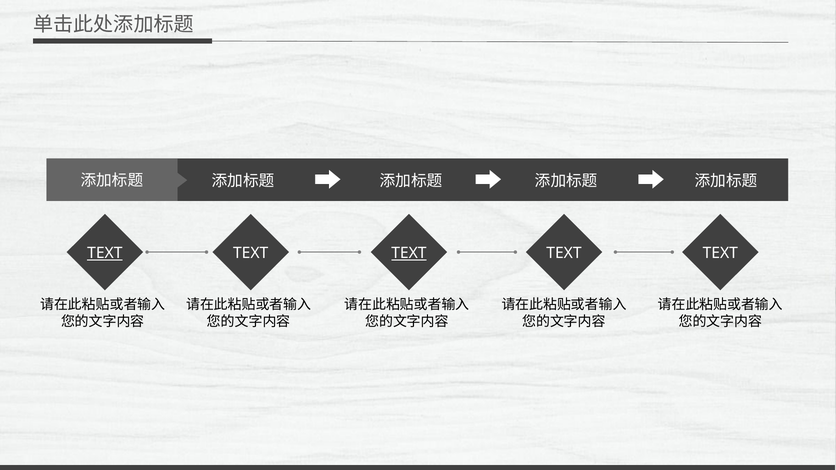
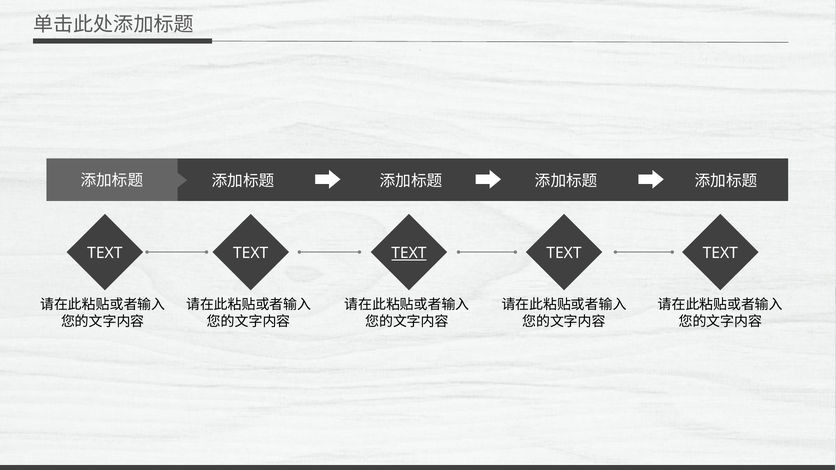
TEXT at (105, 253) underline: present -> none
